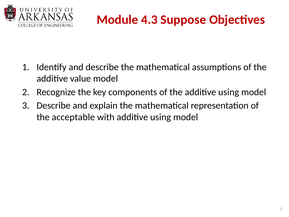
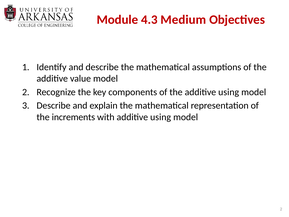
Suppose: Suppose -> Medium
acceptable: acceptable -> increments
